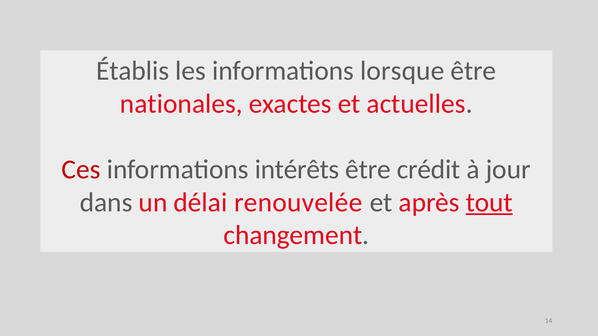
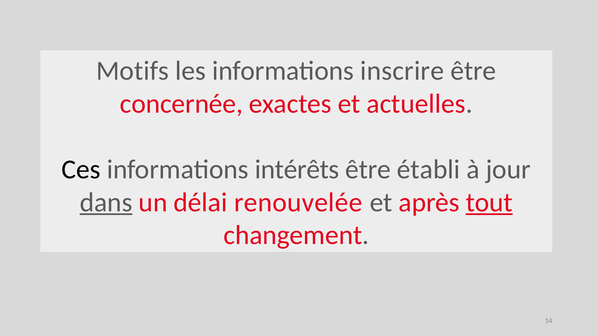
Établis: Établis -> Motifs
lorsque: lorsque -> inscrire
nationales: nationales -> concernée
Ces colour: red -> black
crédit: crédit -> établi
dans underline: none -> present
